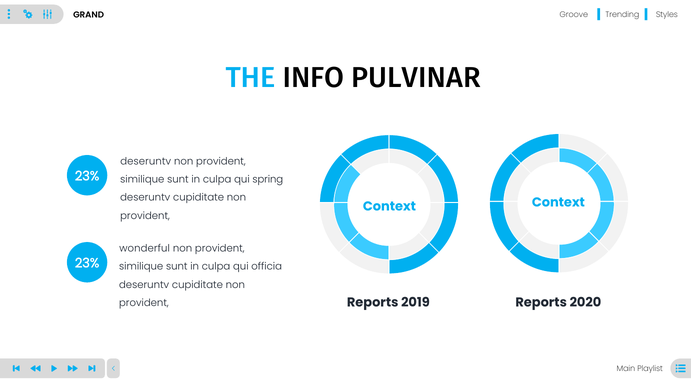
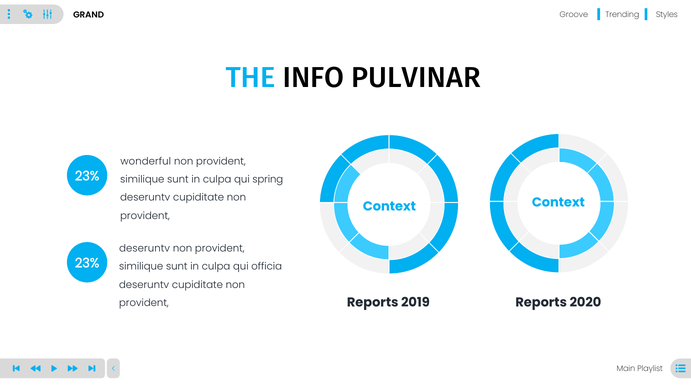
deseruntv at (146, 161): deseruntv -> wonderful
wonderful at (145, 248): wonderful -> deseruntv
